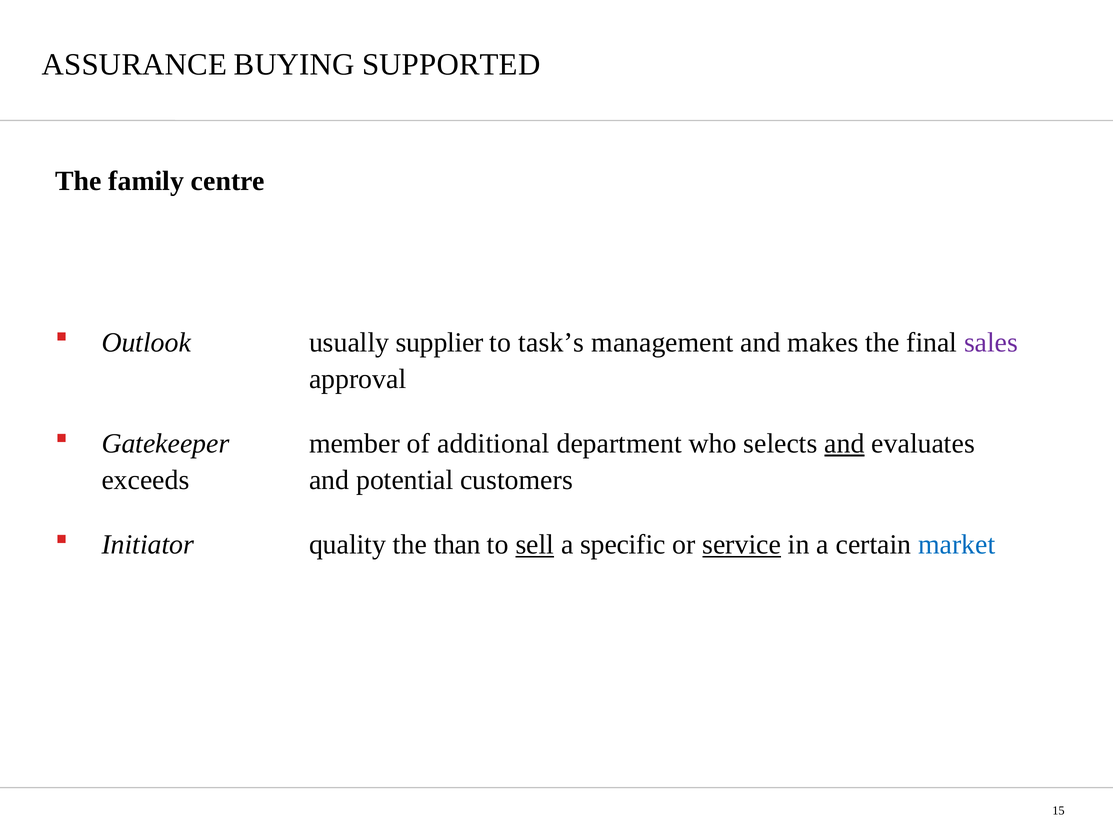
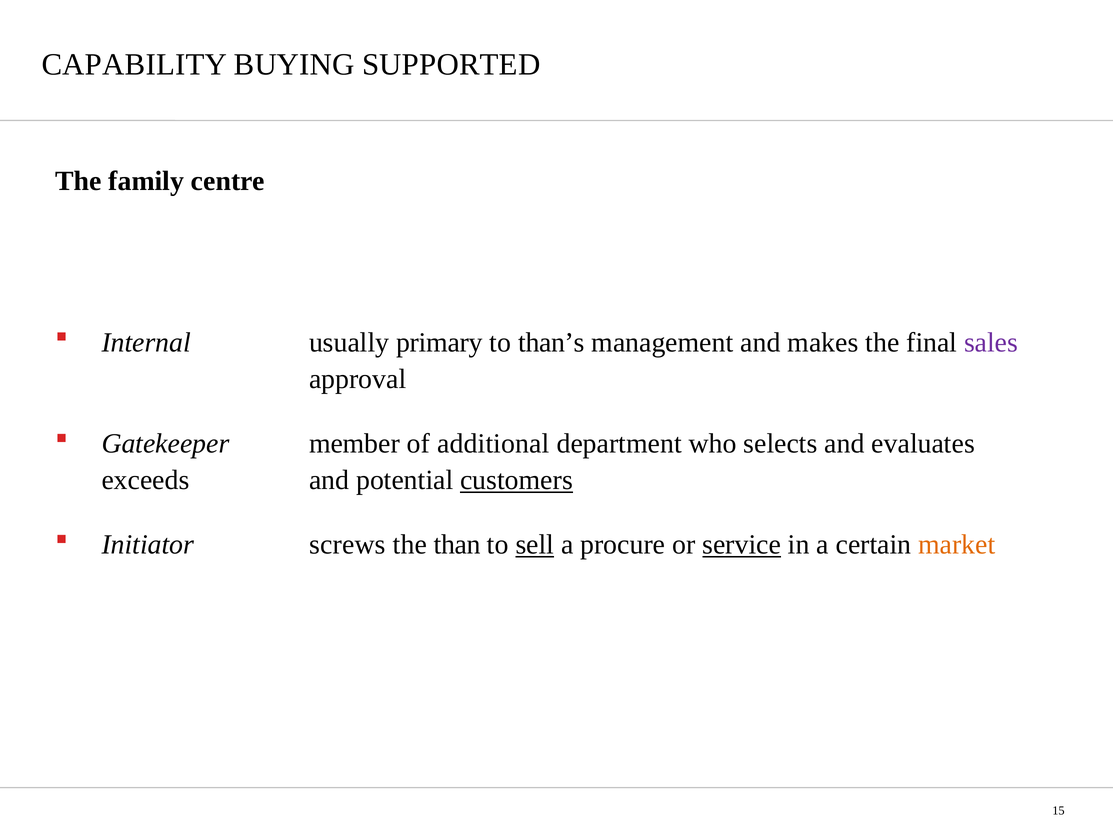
ASSURANCE: ASSURANCE -> CAPABILITY
Outlook: Outlook -> Internal
supplier: supplier -> primary
task’s: task’s -> than’s
and at (844, 444) underline: present -> none
customers underline: none -> present
quality: quality -> screws
specific: specific -> procure
market colour: blue -> orange
